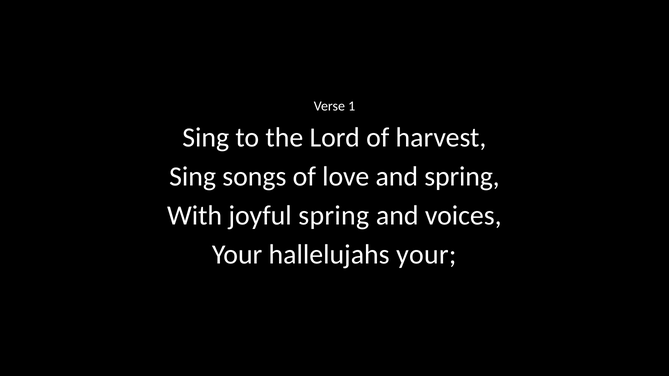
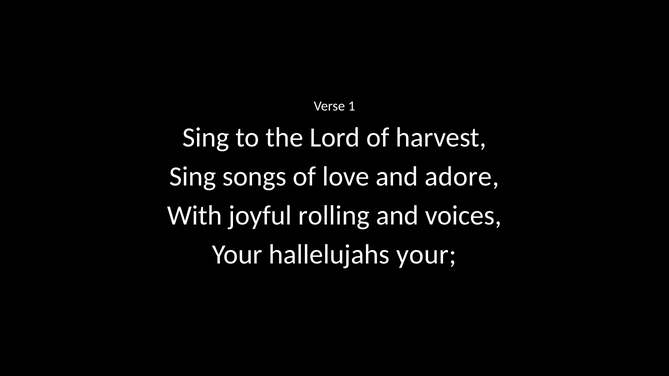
and spring: spring -> adore
joyful spring: spring -> rolling
